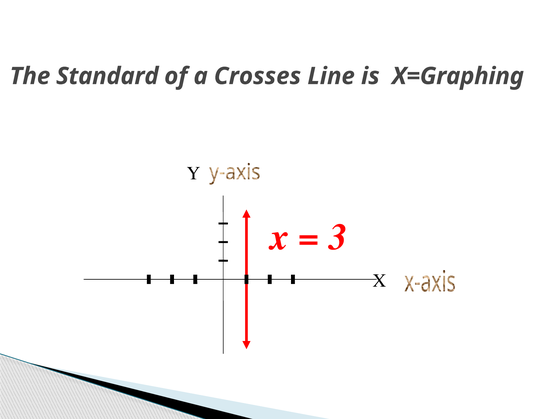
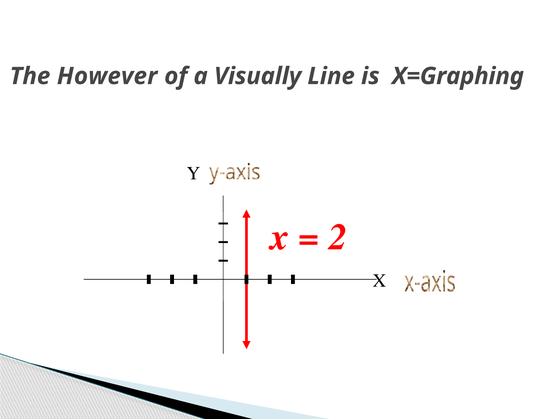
Standard: Standard -> However
Crosses: Crosses -> Visually
3: 3 -> 2
